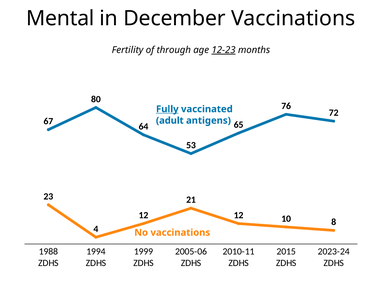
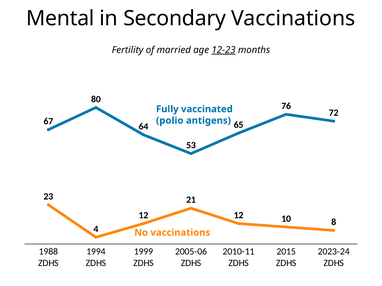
December: December -> Secondary
through: through -> married
Fully underline: present -> none
adult: adult -> polio
